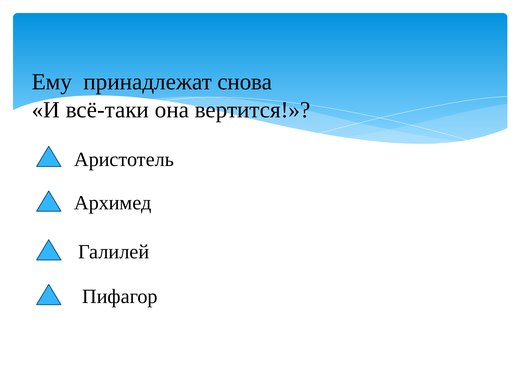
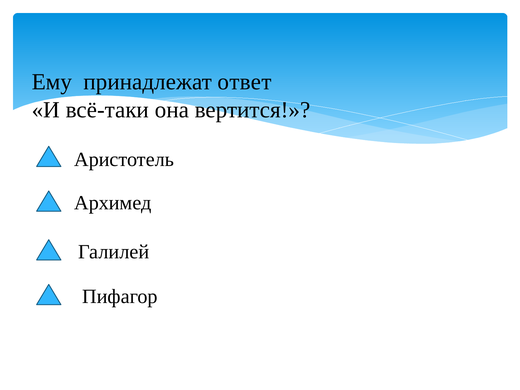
снова: снова -> ответ
